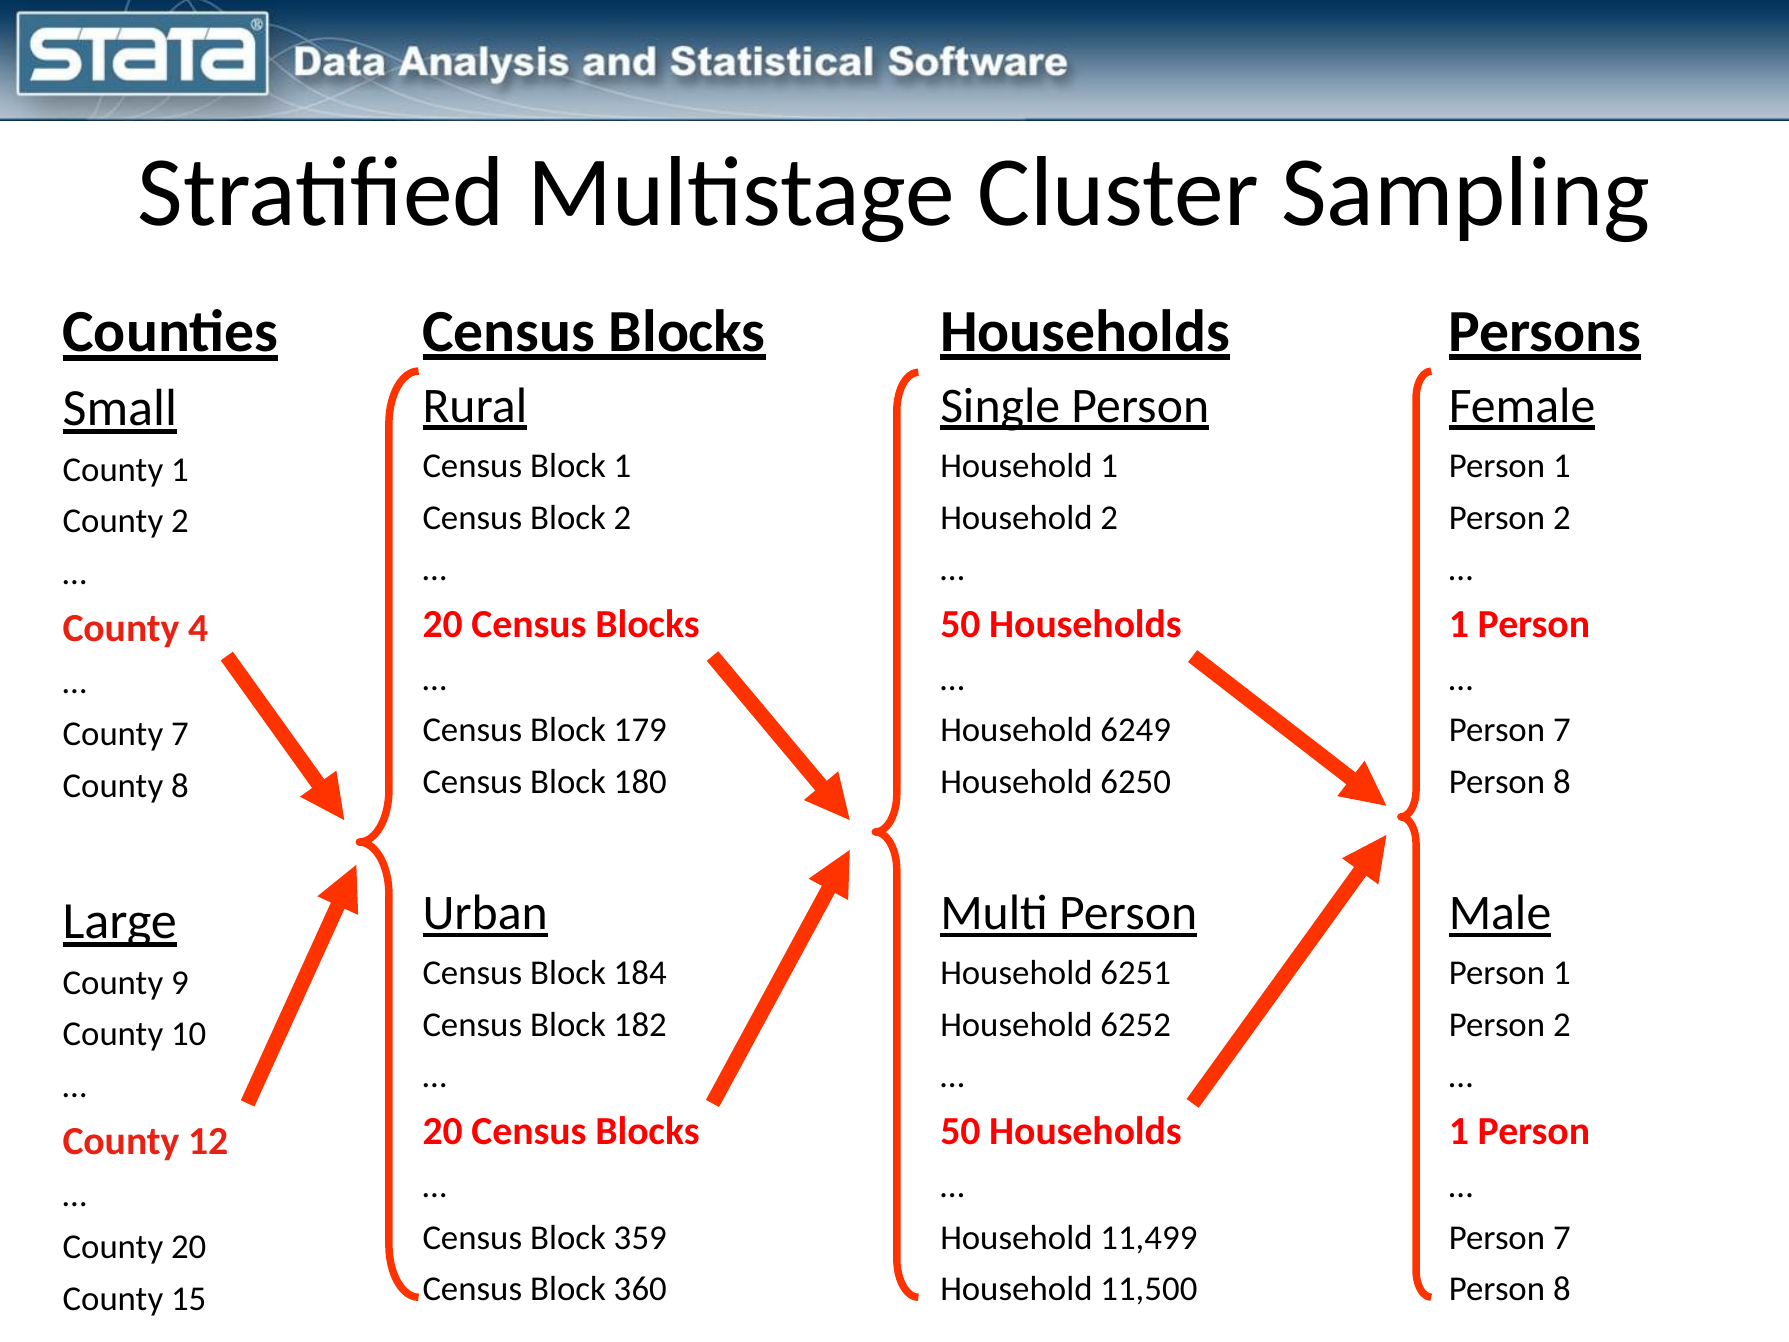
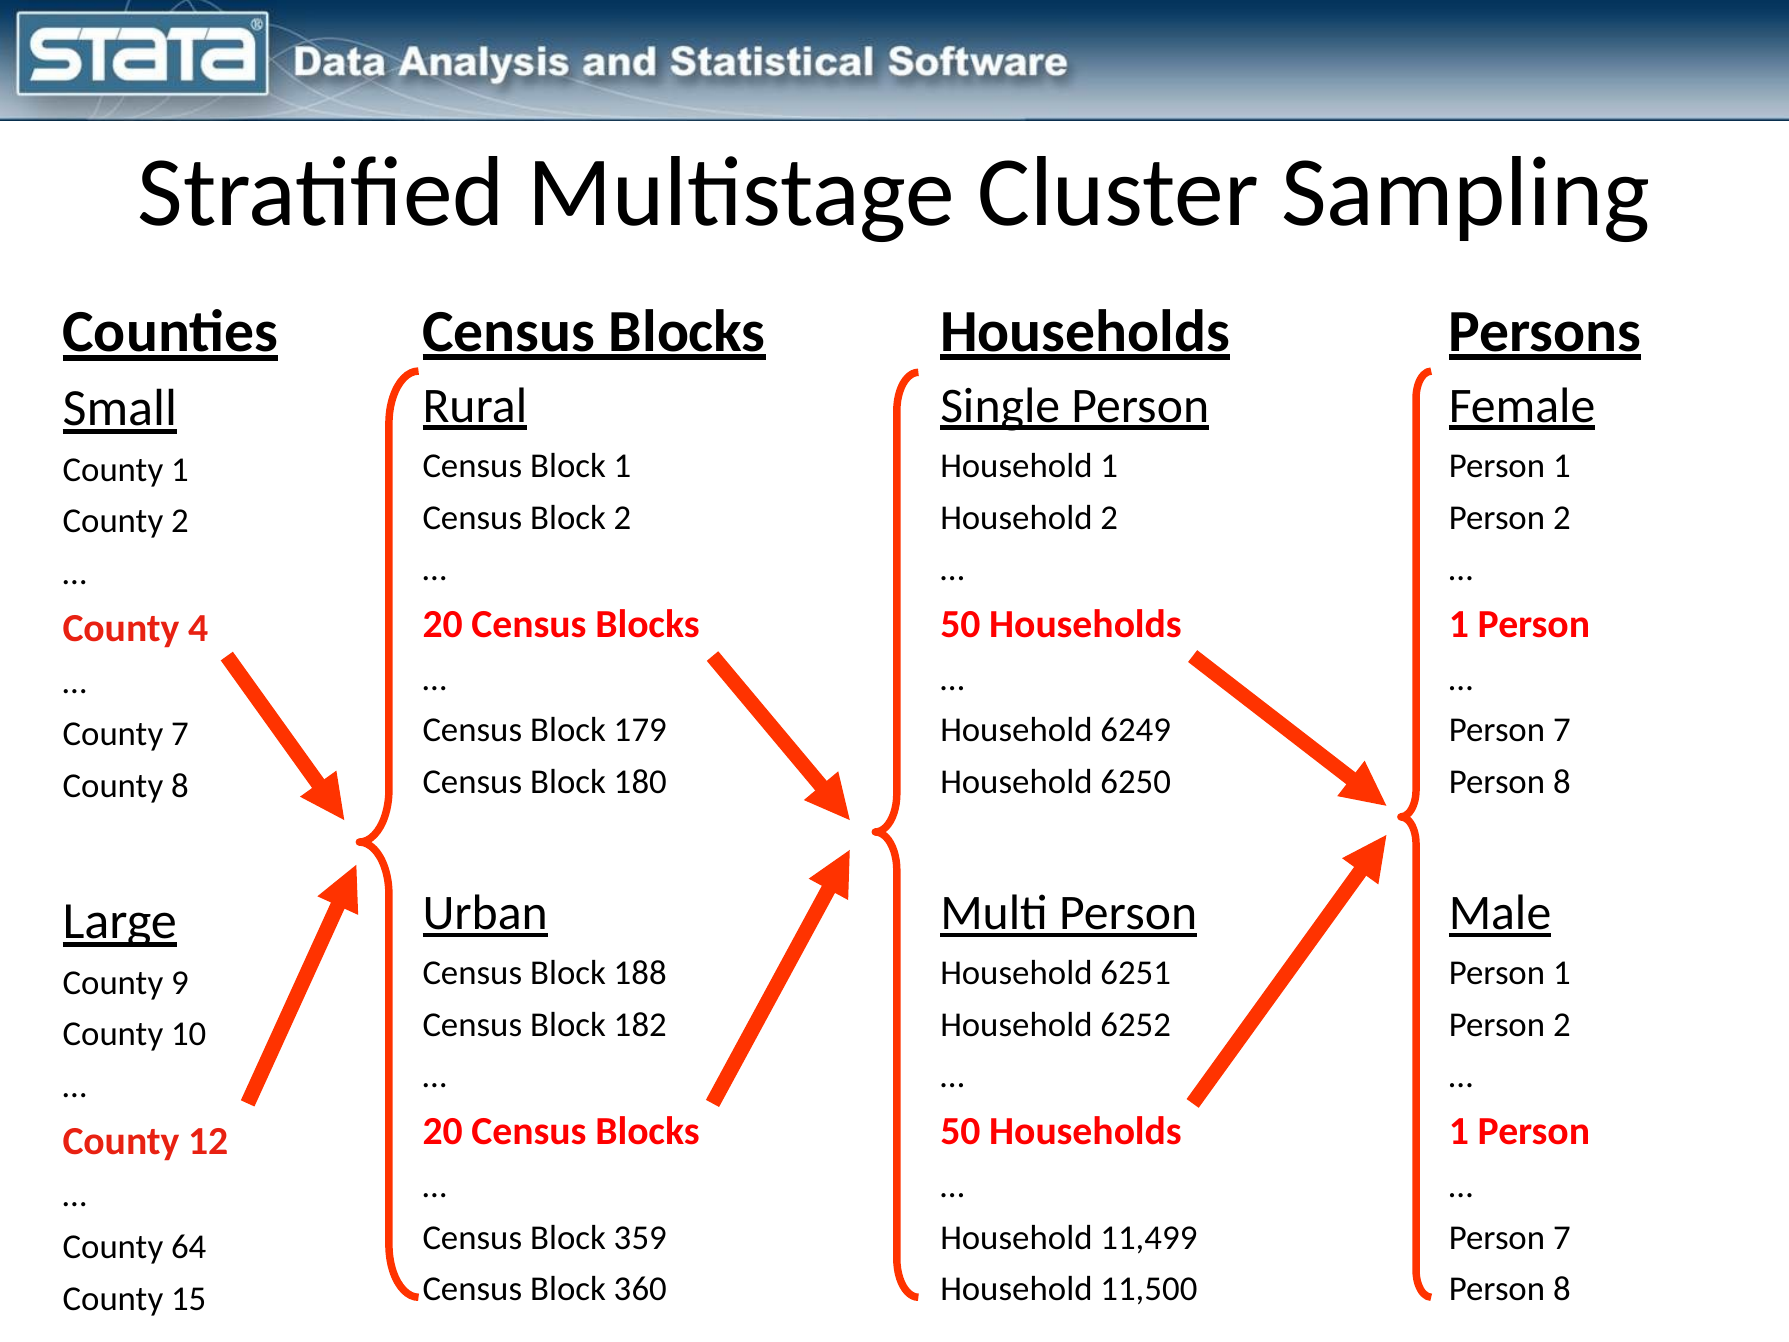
184: 184 -> 188
County 20: 20 -> 64
